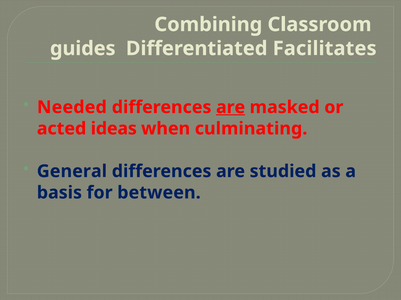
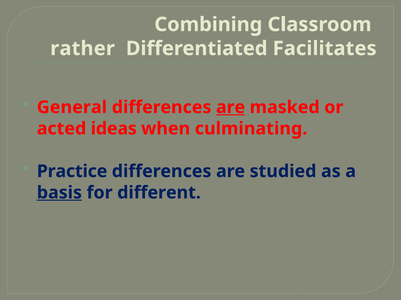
guides: guides -> rather
Needed: Needed -> General
General: General -> Practice
basis underline: none -> present
between: between -> different
